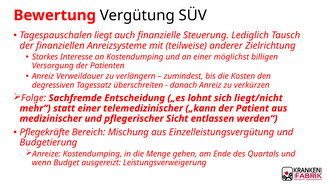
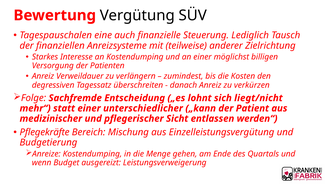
liegt: liegt -> eine
telemedizinischer: telemedizinischer -> unterschiedlicher
